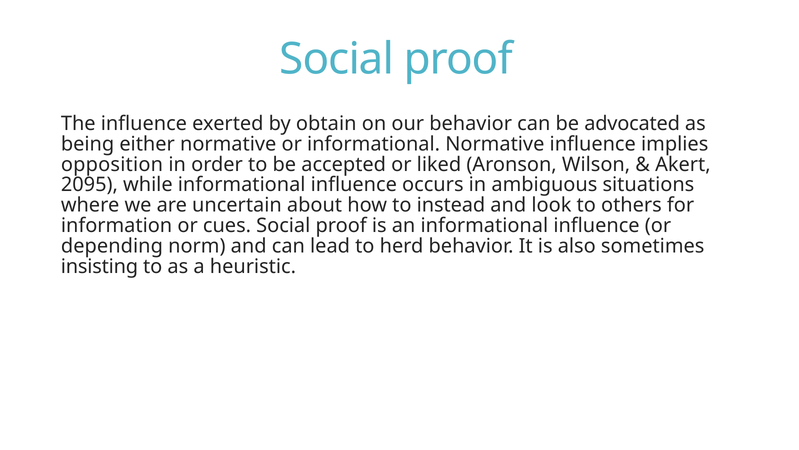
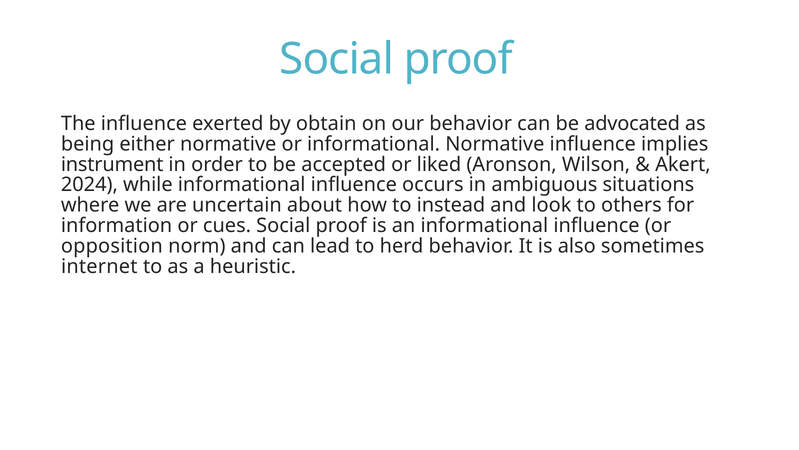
opposition: opposition -> instrument
2095: 2095 -> 2024
depending: depending -> opposition
insisting: insisting -> internet
